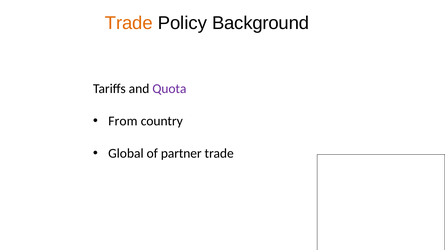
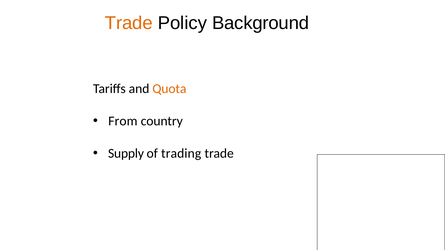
Quota colour: purple -> orange
Global: Global -> Supply
partner: partner -> trading
